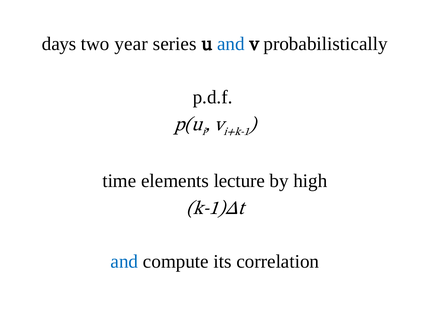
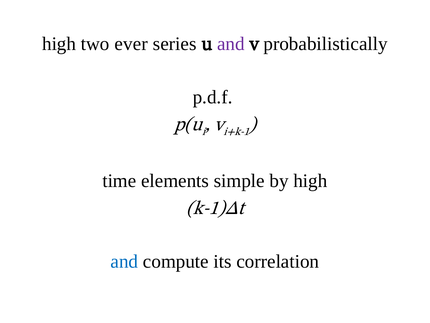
days at (59, 44): days -> high
year: year -> ever
and at (231, 44) colour: blue -> purple
lecture: lecture -> simple
